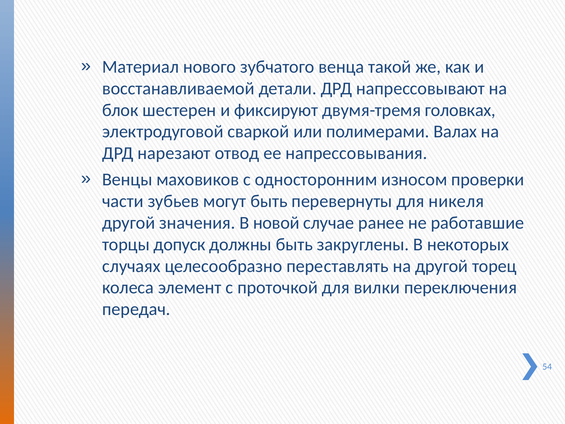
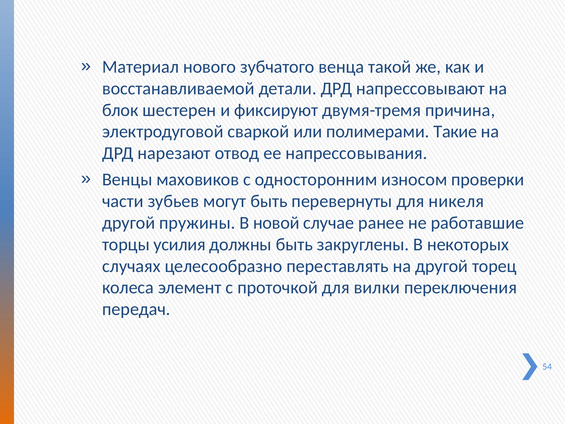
головках: головках -> причина
Валах: Валах -> Такие
значения: значения -> пружины
допуск: допуск -> усилия
